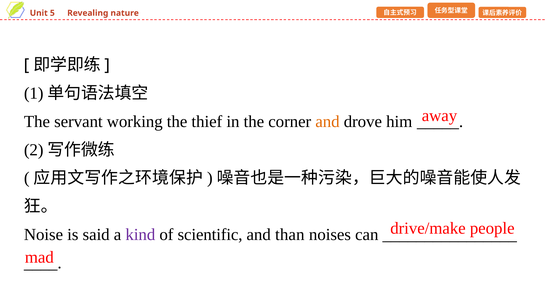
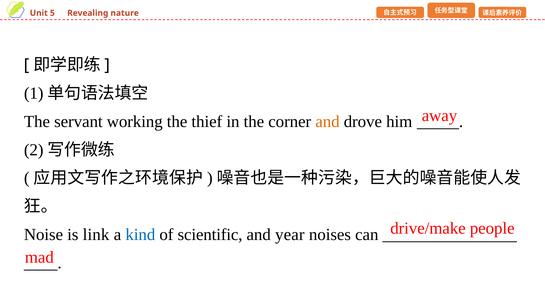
said: said -> link
kind colour: purple -> blue
than: than -> year
